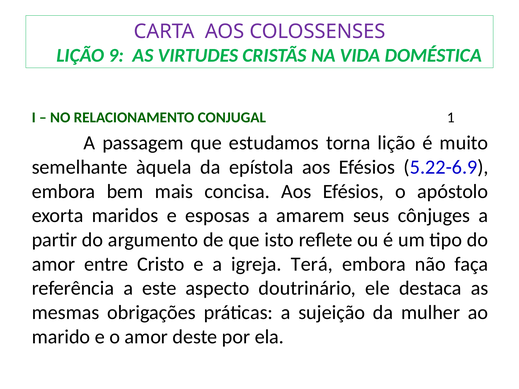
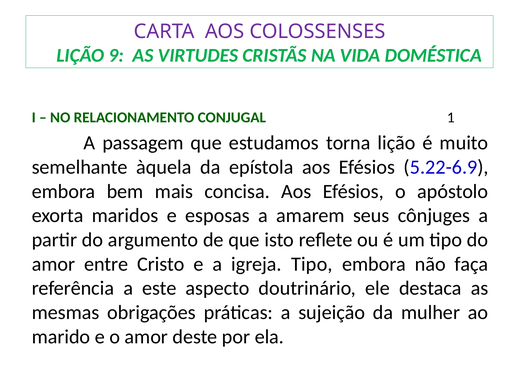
igreja Terá: Terá -> Tipo
